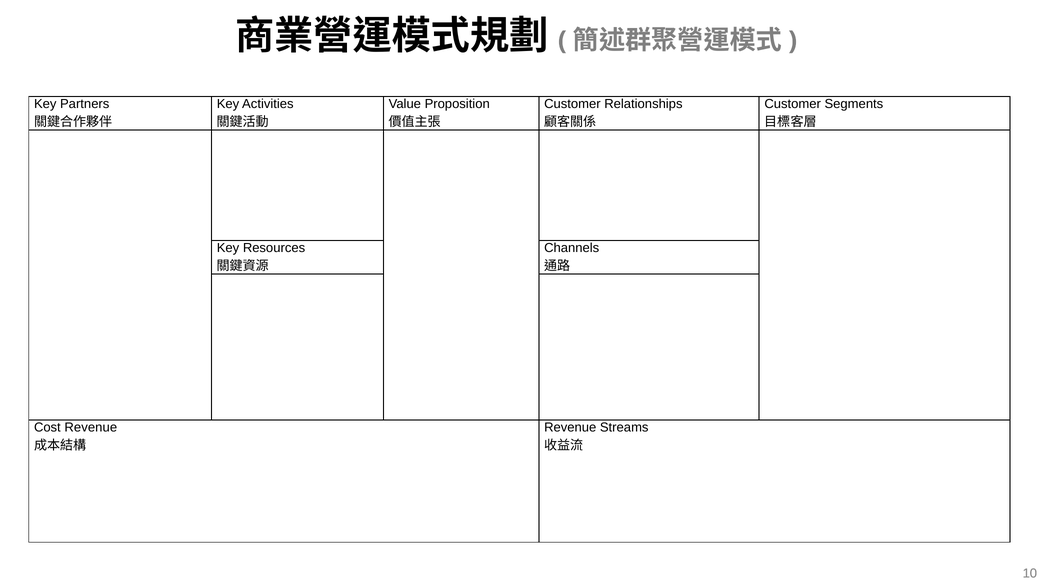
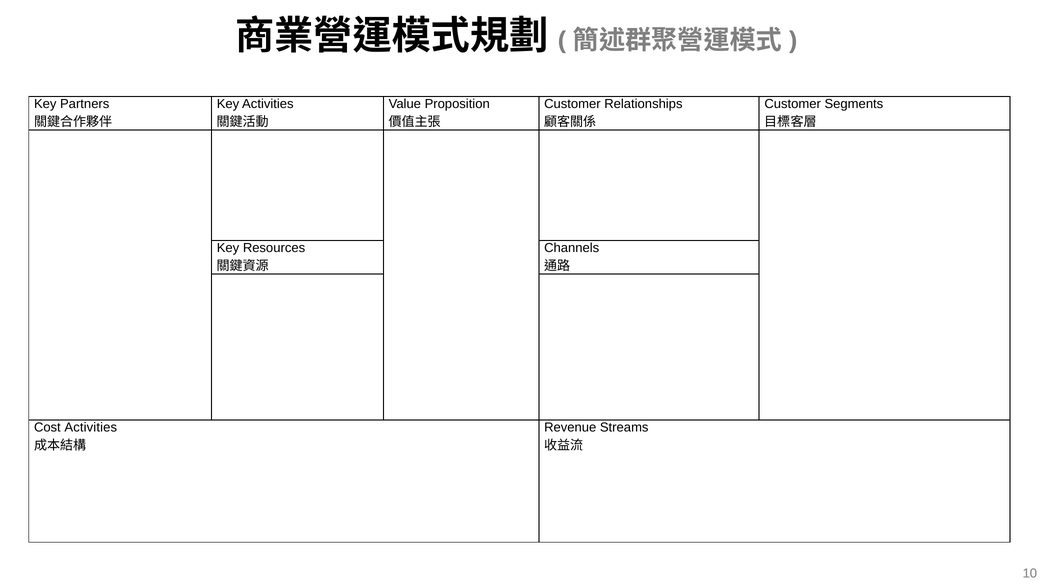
Cost Revenue: Revenue -> Activities
